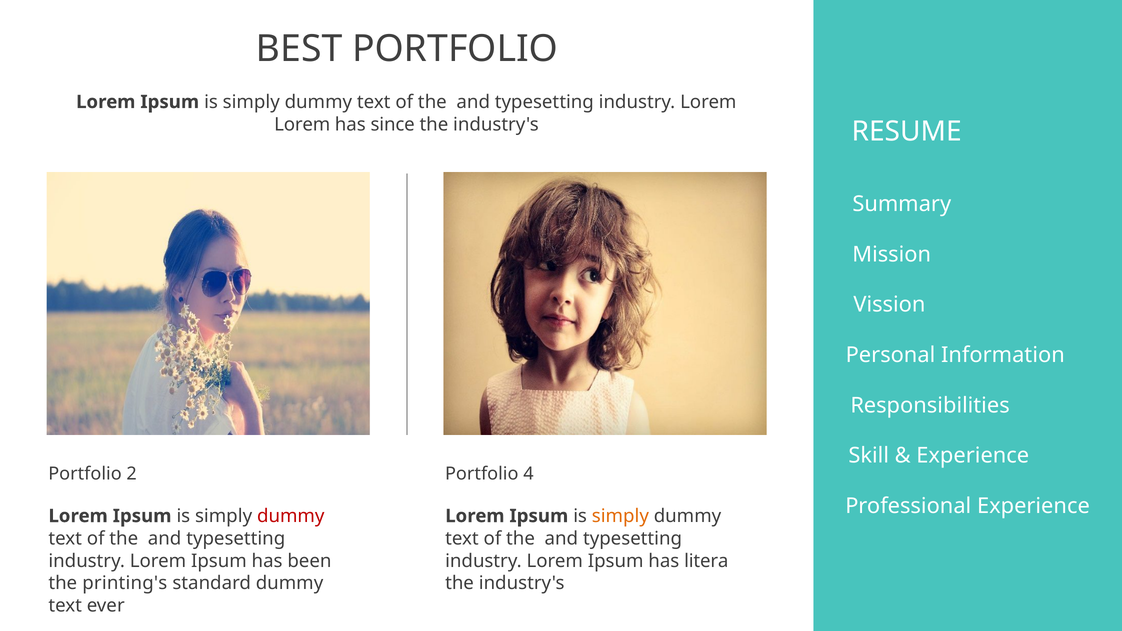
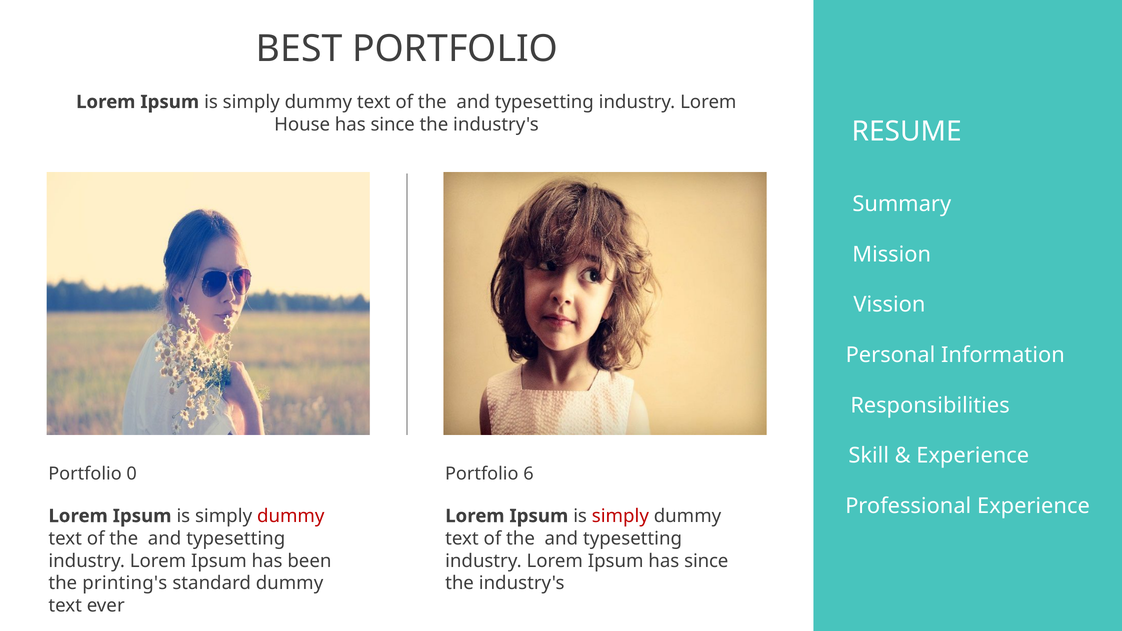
Lorem at (302, 124): Lorem -> House
2: 2 -> 0
4: 4 -> 6
simply at (620, 516) colour: orange -> red
Ipsum has litera: litera -> since
